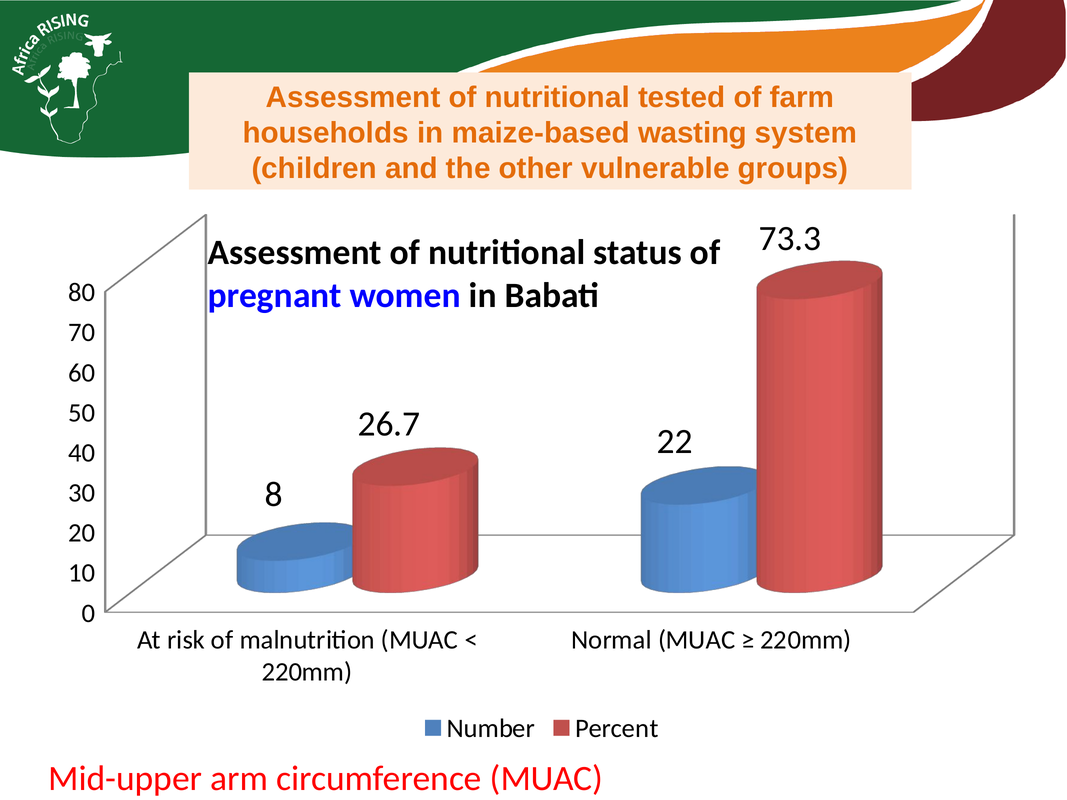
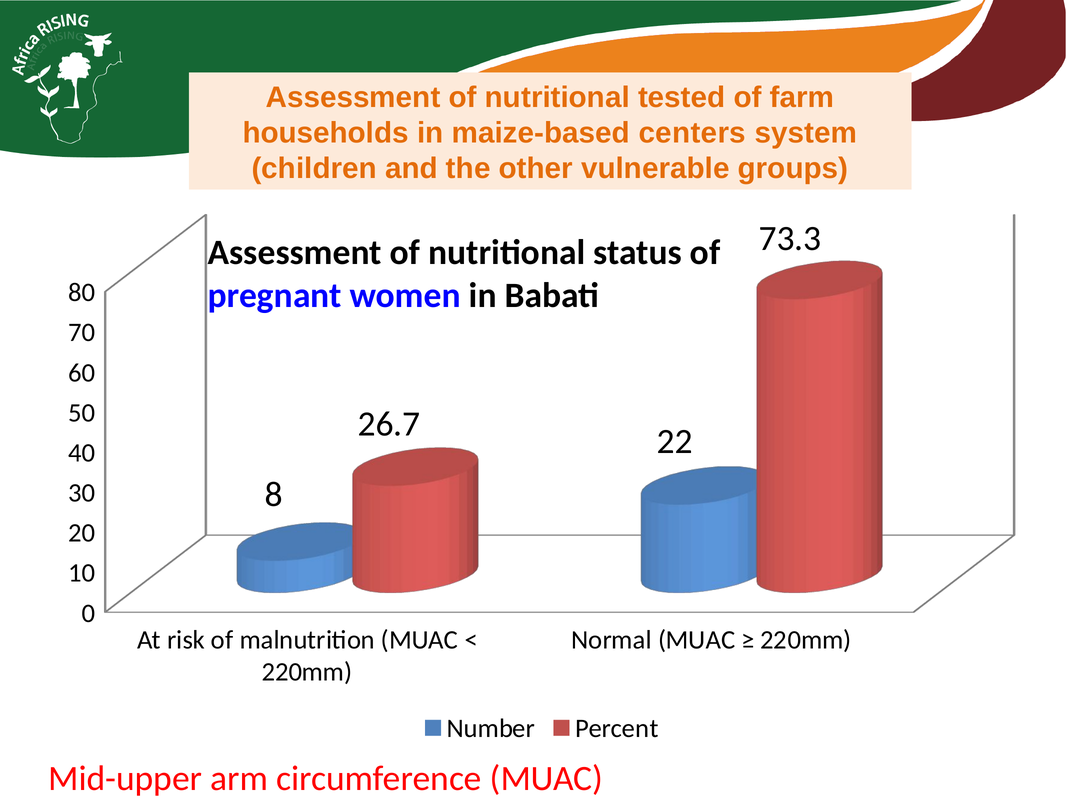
wasting: wasting -> centers
